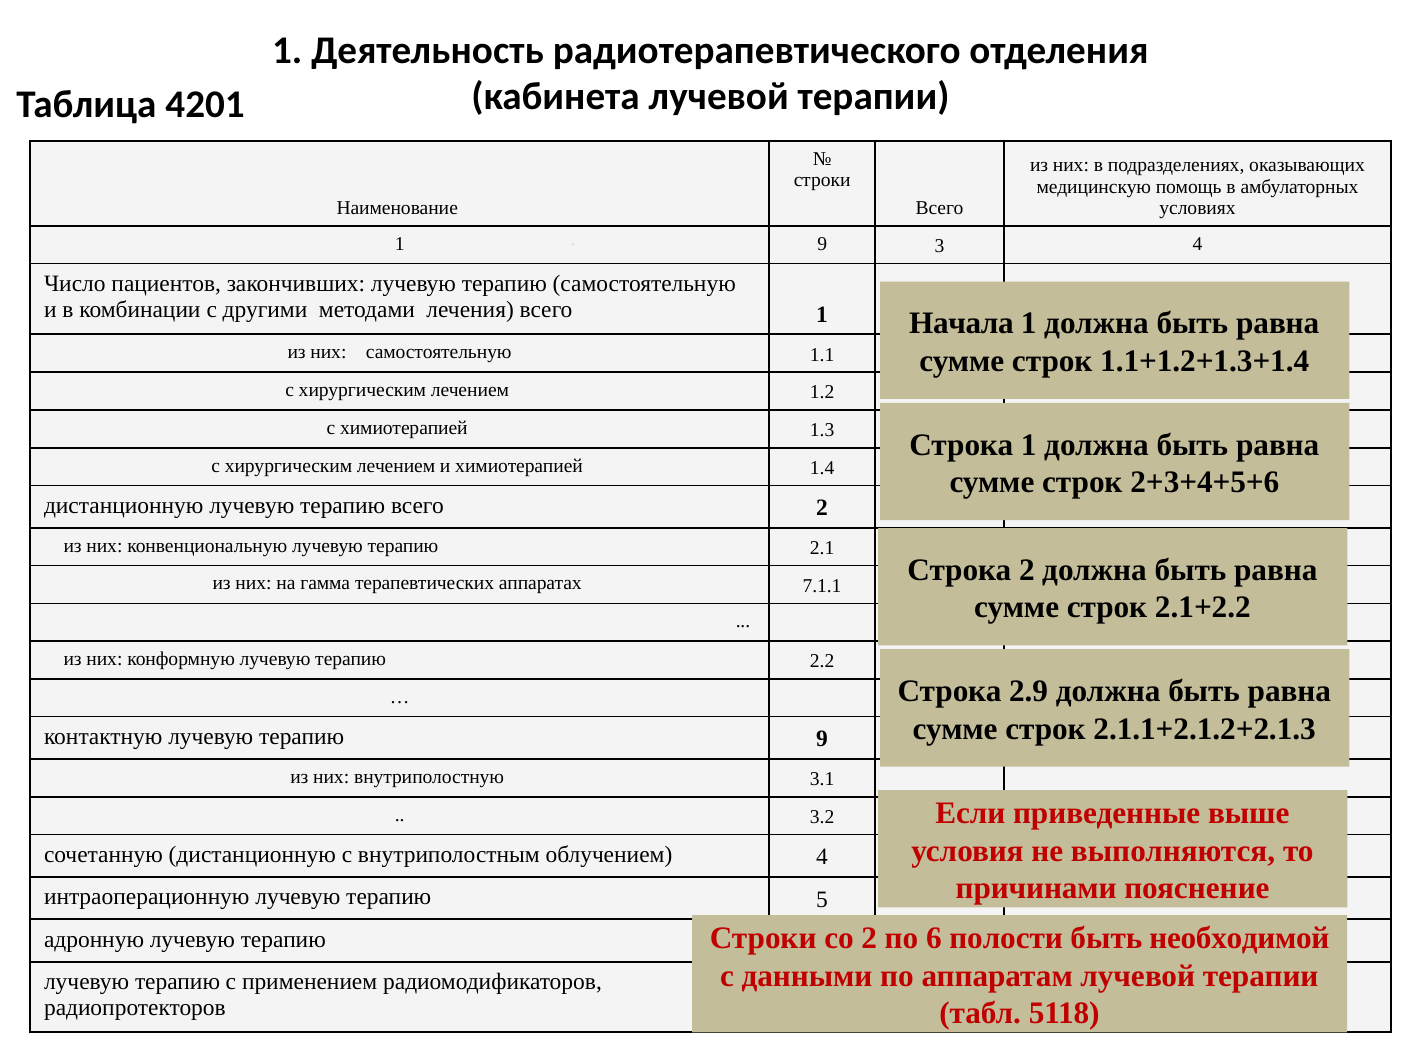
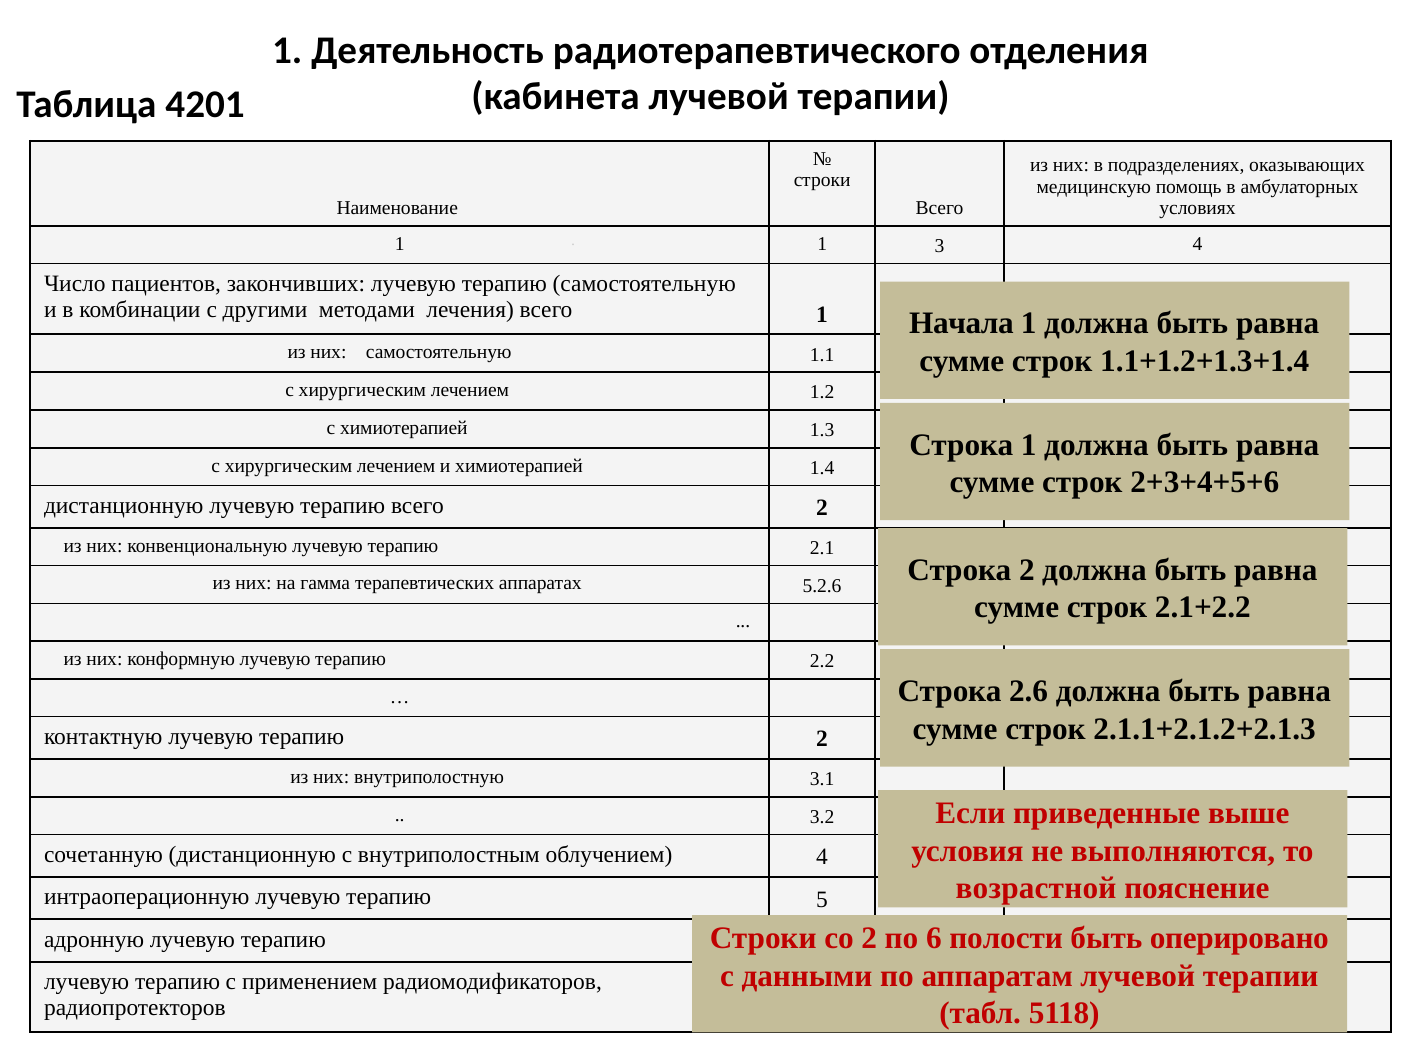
1 9: 9 -> 1
7.1.1: 7.1.1 -> 5.2.6
2.9: 2.9 -> 2.6
терапию 9: 9 -> 2
причинами: причинами -> возрастной
необходимой: необходимой -> оперировано
